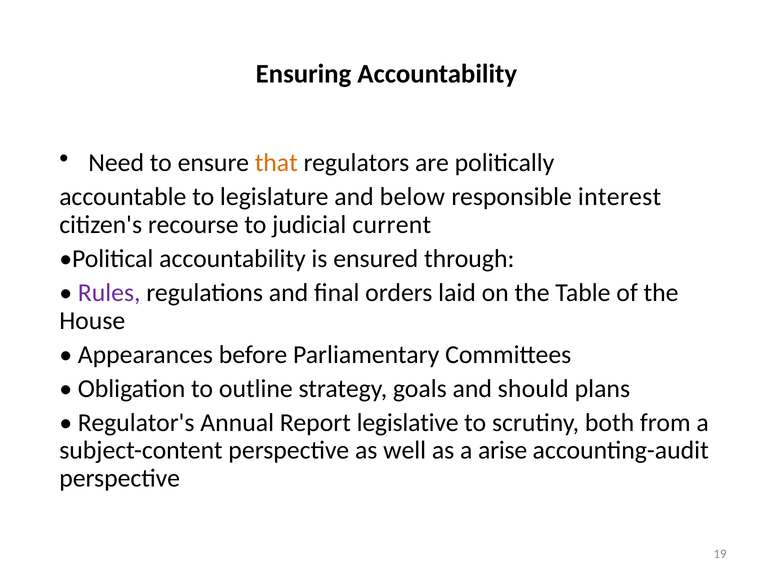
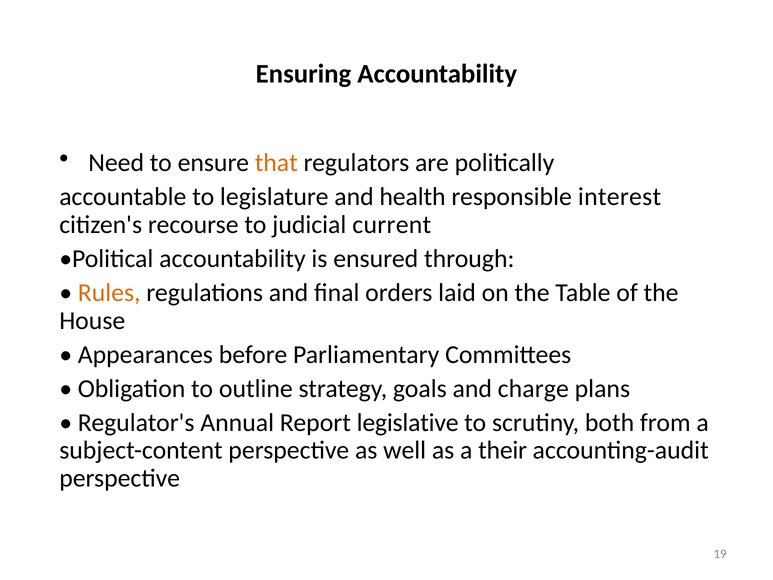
below: below -> health
Rules colour: purple -> orange
should: should -> charge
arise: arise -> their
